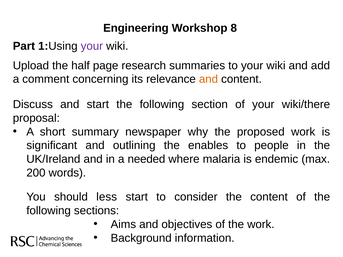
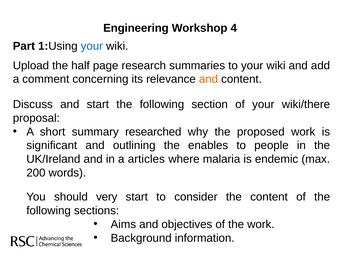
8: 8 -> 4
your at (92, 46) colour: purple -> blue
newspaper: newspaper -> researched
needed: needed -> articles
less: less -> very
